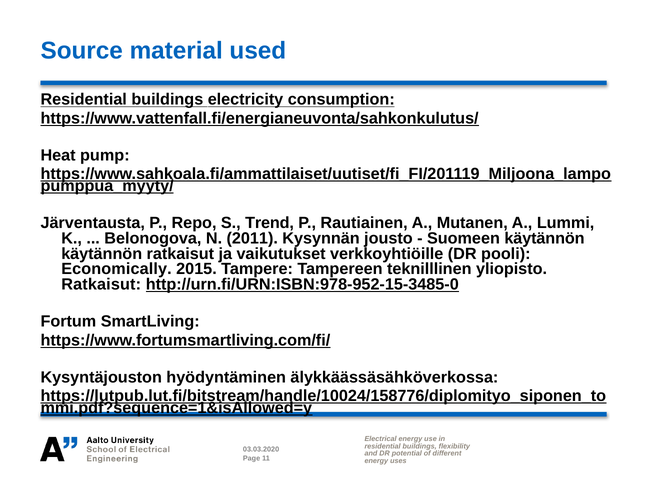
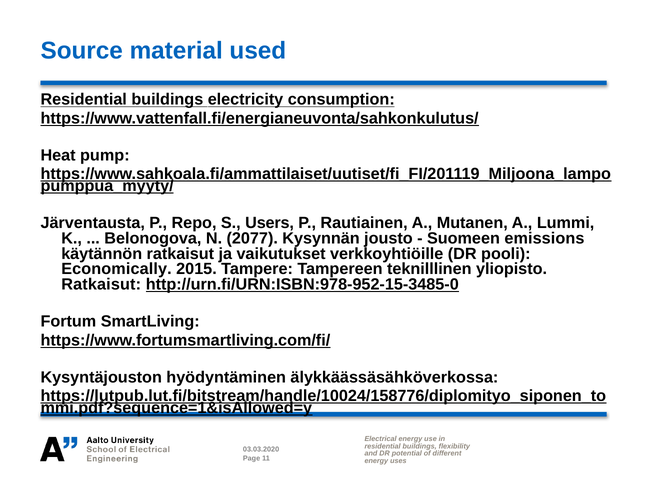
Trend: Trend -> Users
2011: 2011 -> 2077
Suomeen käytännön: käytännön -> emissions
